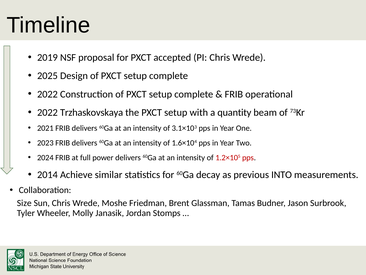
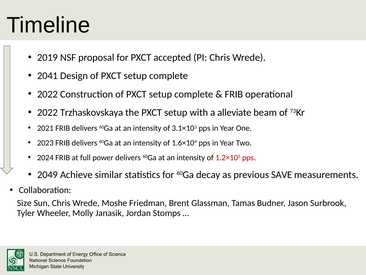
2025: 2025 -> 2041
quantity: quantity -> alleviate
2014: 2014 -> 2049
INTO: INTO -> SAVE
